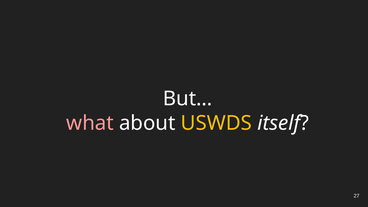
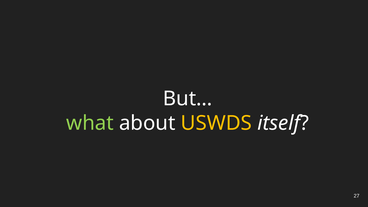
what colour: pink -> light green
